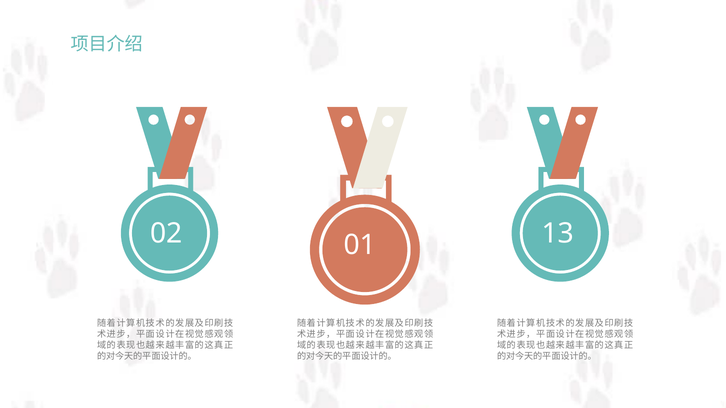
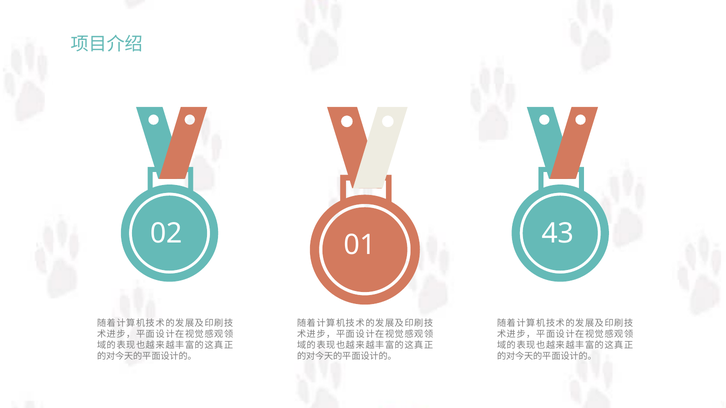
13: 13 -> 43
